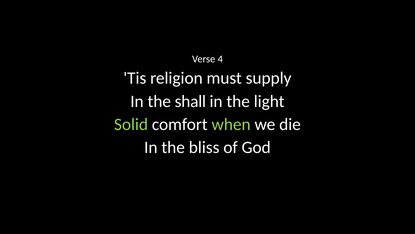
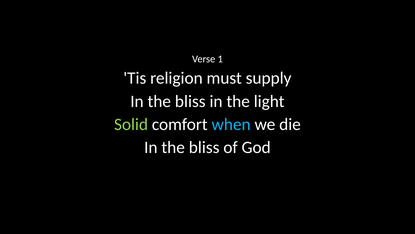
4: 4 -> 1
shall at (190, 101): shall -> bliss
when colour: light green -> light blue
